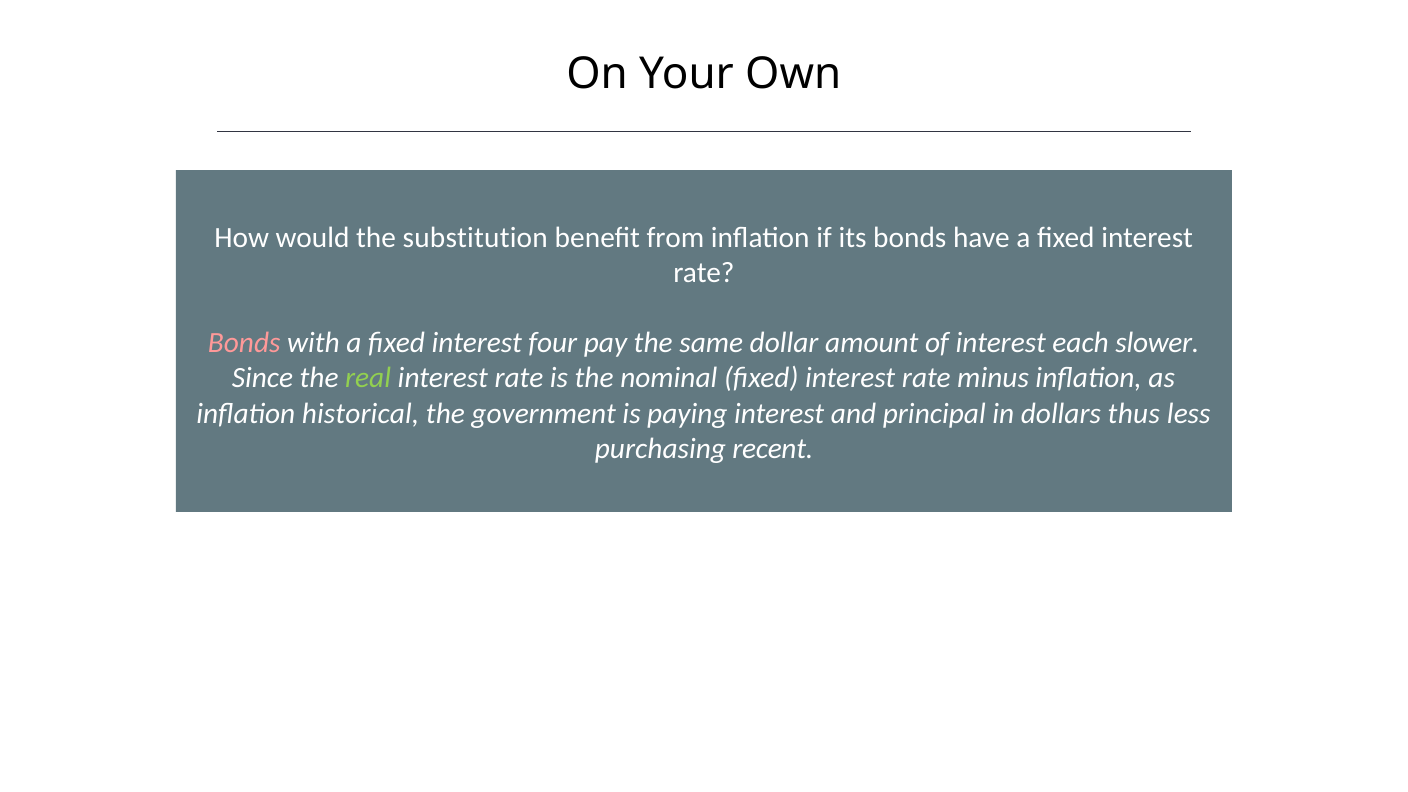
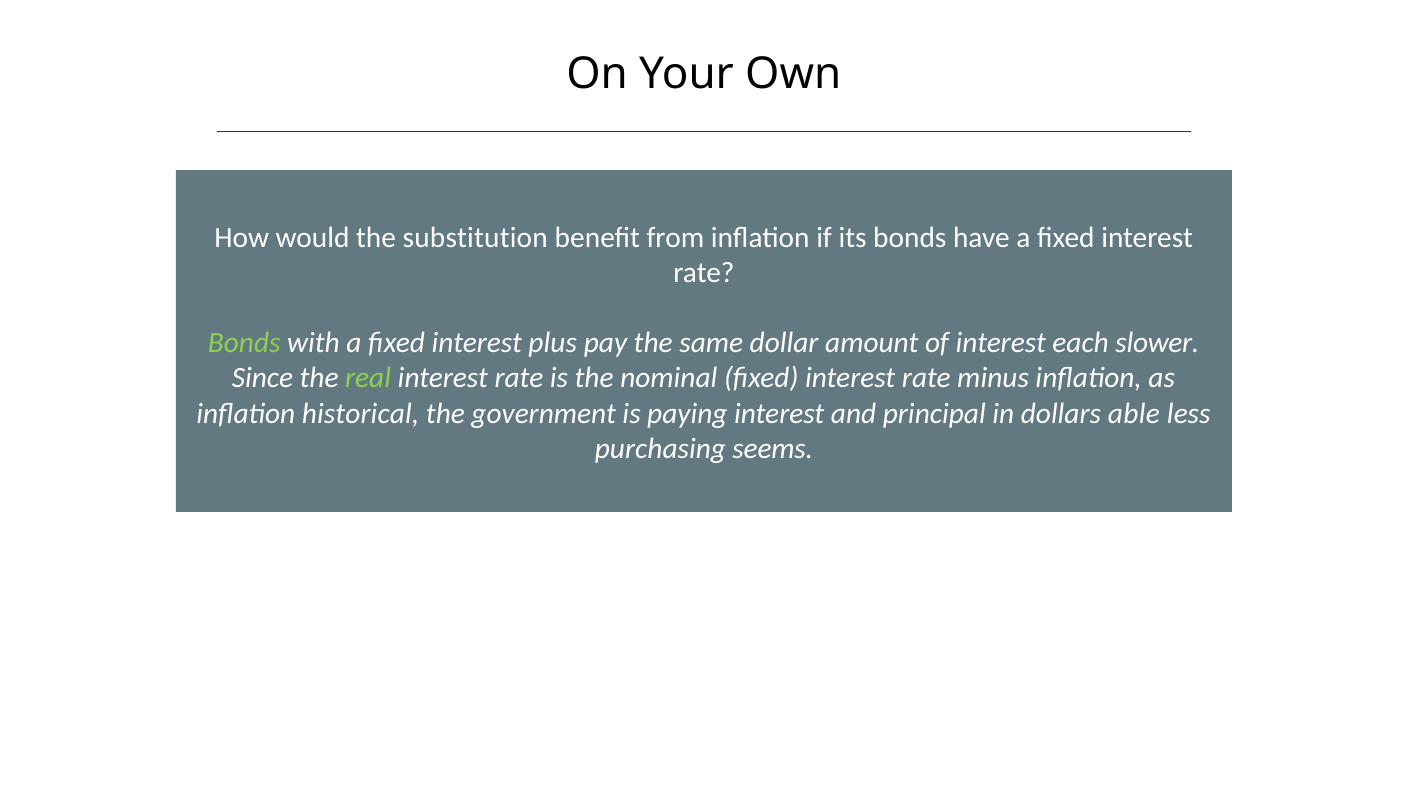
Bonds at (244, 343) colour: pink -> light green
four: four -> plus
thus: thus -> able
recent: recent -> seems
